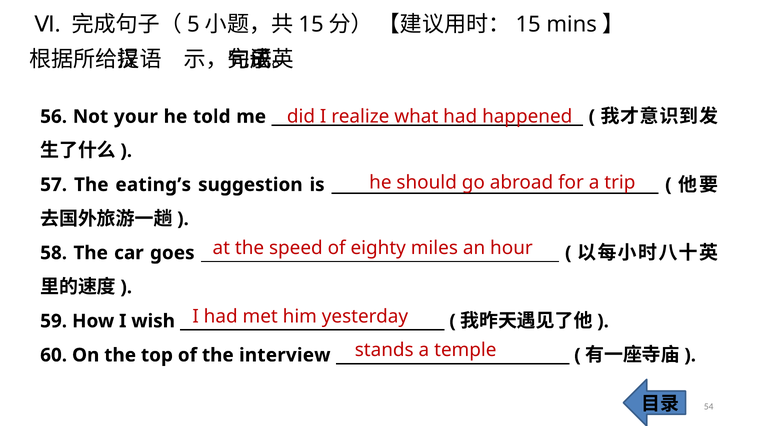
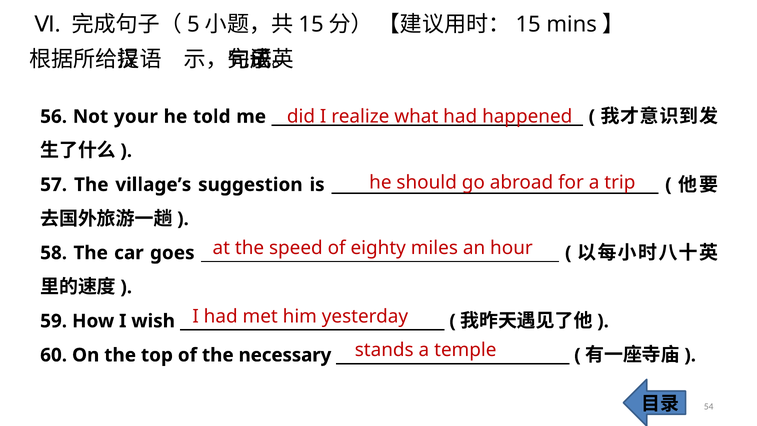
eating’s: eating’s -> village’s
interview: interview -> necessary
